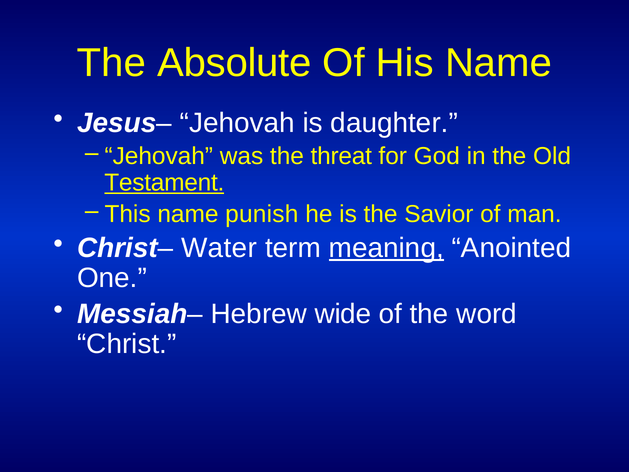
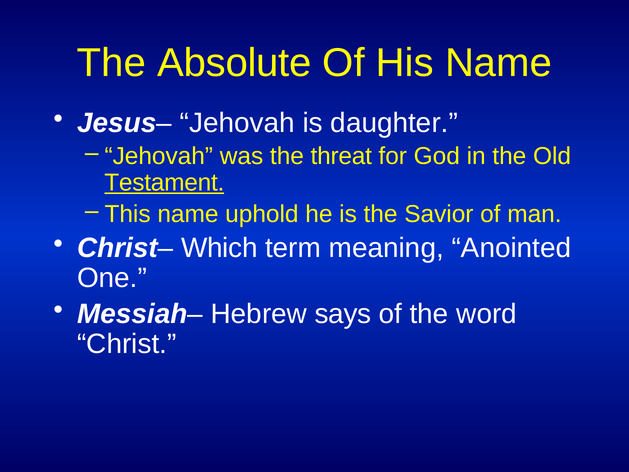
punish: punish -> uphold
Water: Water -> Which
meaning underline: present -> none
wide: wide -> says
